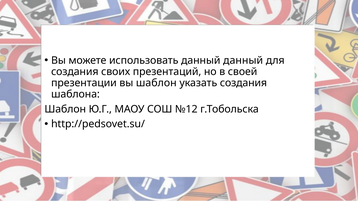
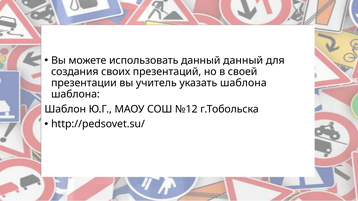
вы шаблон: шаблон -> учитель
указать создания: создания -> шаблона
